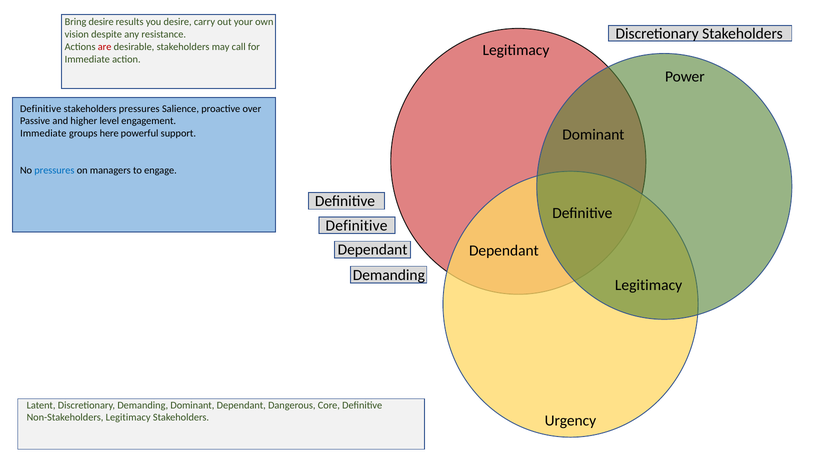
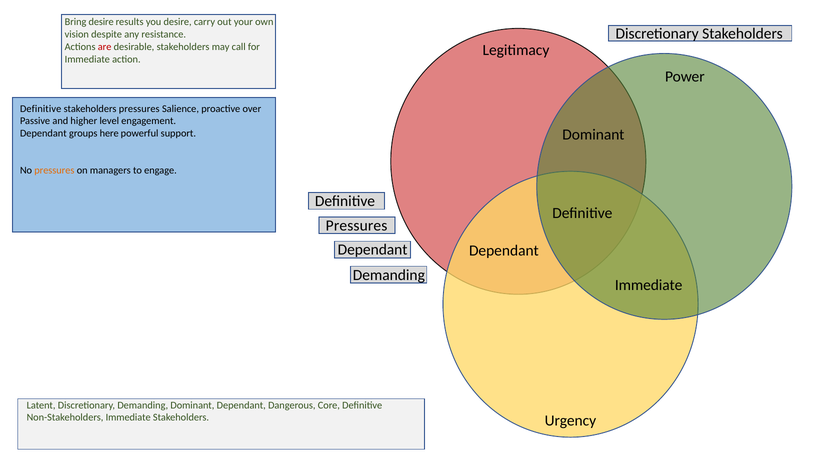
Immediate at (43, 133): Immediate -> Dependant
pressures at (54, 171) colour: blue -> orange
Definitive at (357, 226): Definitive -> Pressures
Legitimacy at (649, 285): Legitimacy -> Immediate
Non-Stakeholders Legitimacy: Legitimacy -> Immediate
